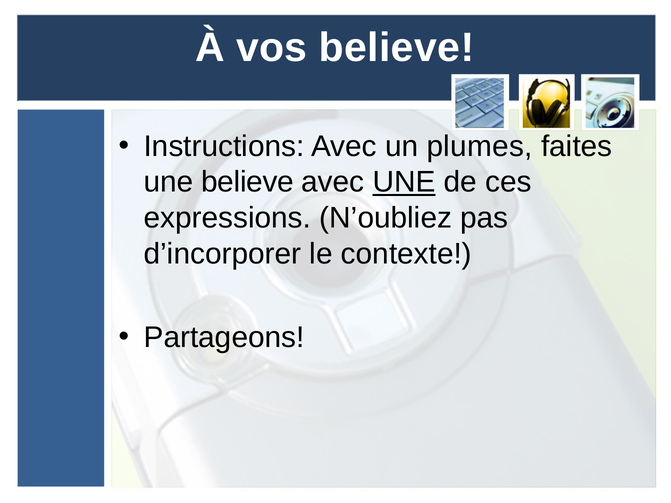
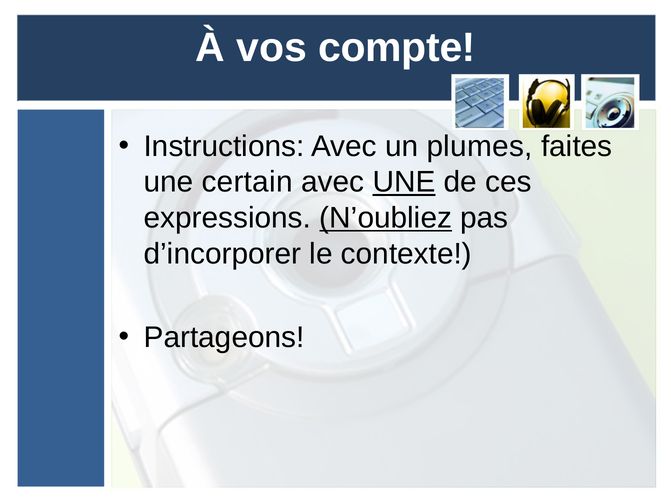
vos believe: believe -> compte
une believe: believe -> certain
N’oubliez underline: none -> present
